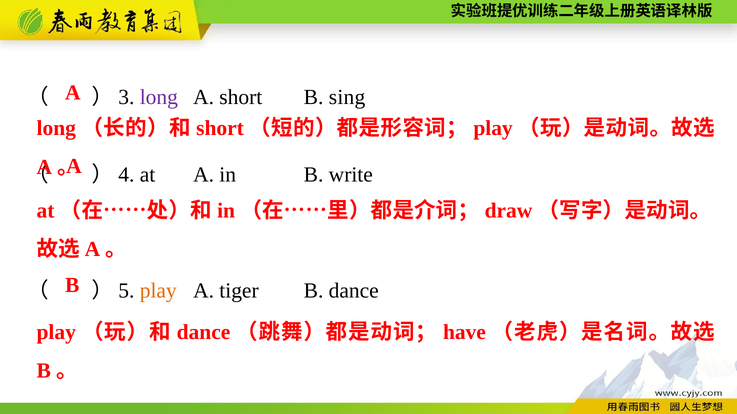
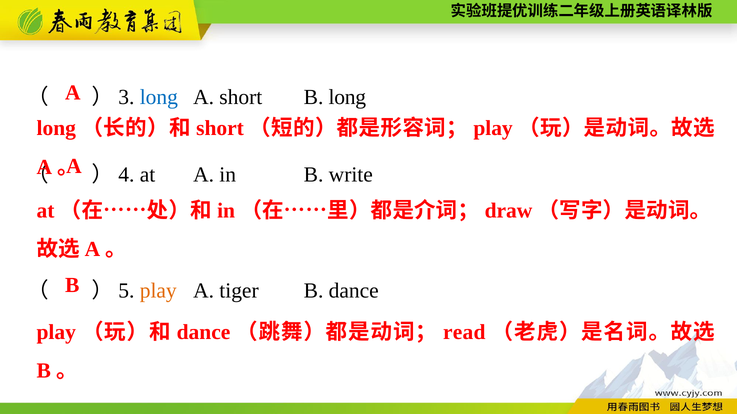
long at (159, 97) colour: purple -> blue
B sing: sing -> long
have: have -> read
